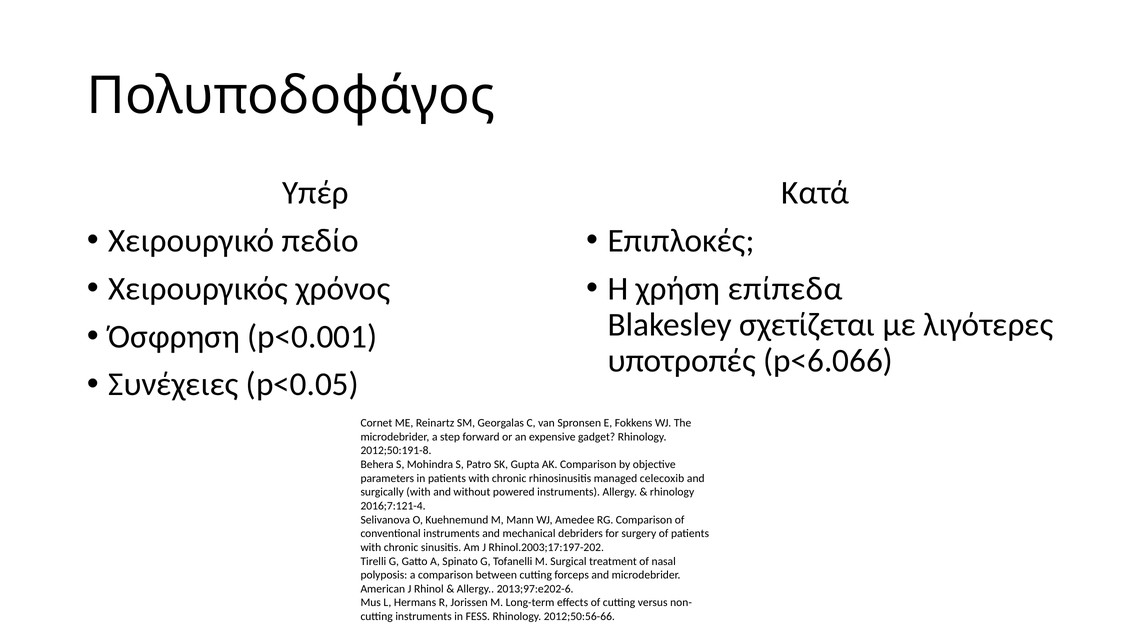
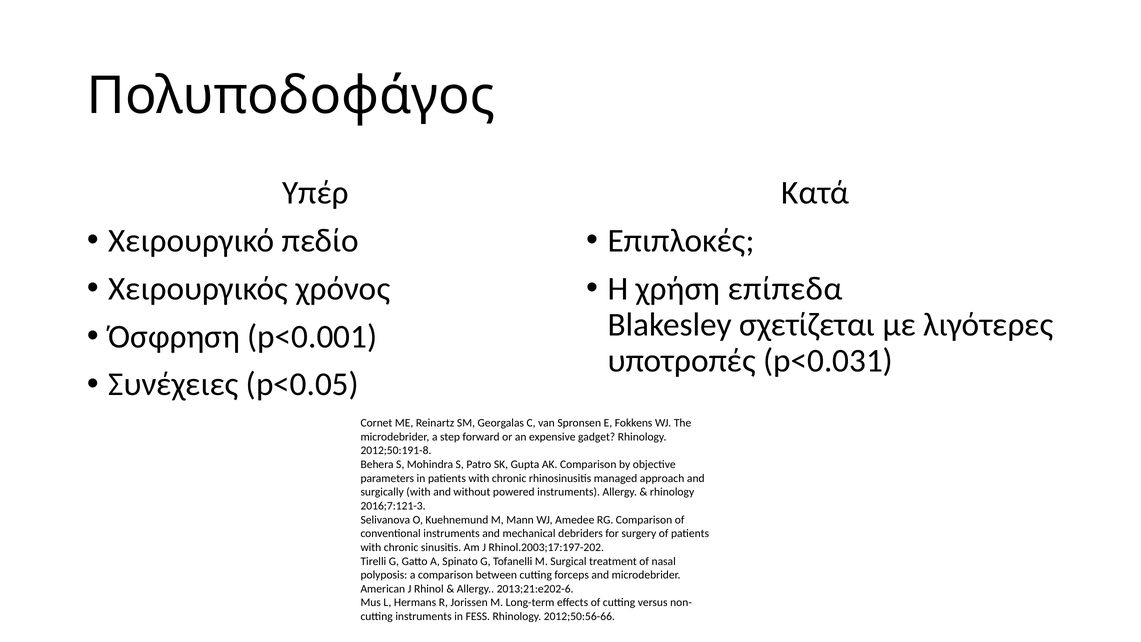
p<6.066: p<6.066 -> p<0.031
celecoxib: celecoxib -> approach
2016;7:121-4: 2016;7:121-4 -> 2016;7:121-3
2013;97:e202-6: 2013;97:e202-6 -> 2013;21:e202-6
